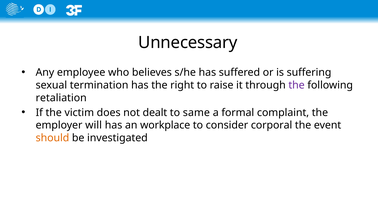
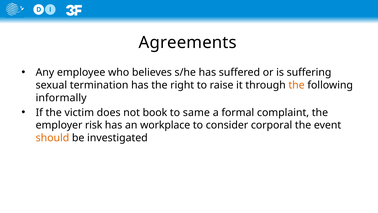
Unnecessary: Unnecessary -> Agreements
the at (297, 85) colour: purple -> orange
retaliation: retaliation -> informally
dealt: dealt -> book
will: will -> risk
